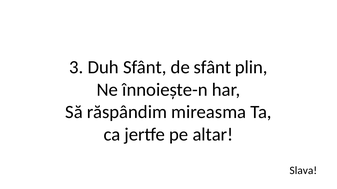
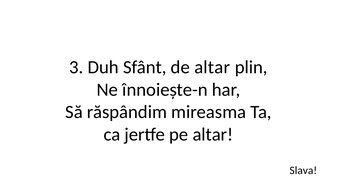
de sfânt: sfânt -> altar
